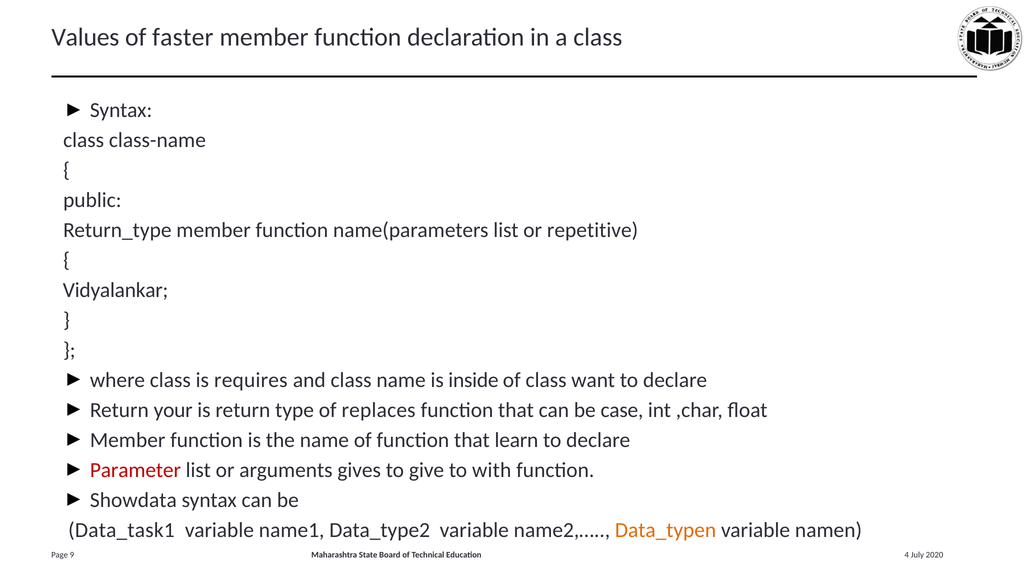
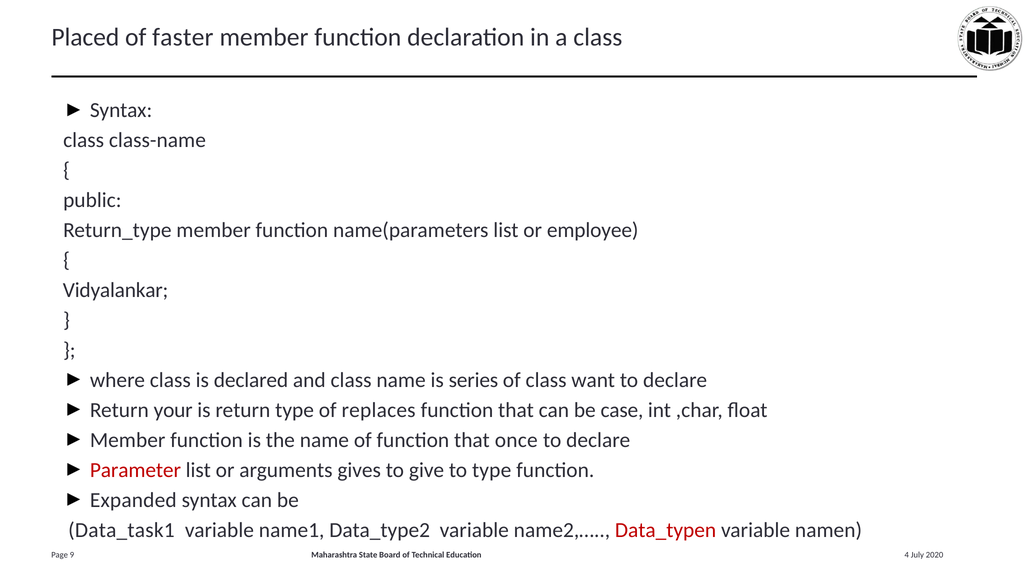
Values: Values -> Placed
repetitive: repetitive -> employee
requires: requires -> declared
inside: inside -> series
learn: learn -> once
to with: with -> type
Showdata: Showdata -> Expanded
Data_typen colour: orange -> red
